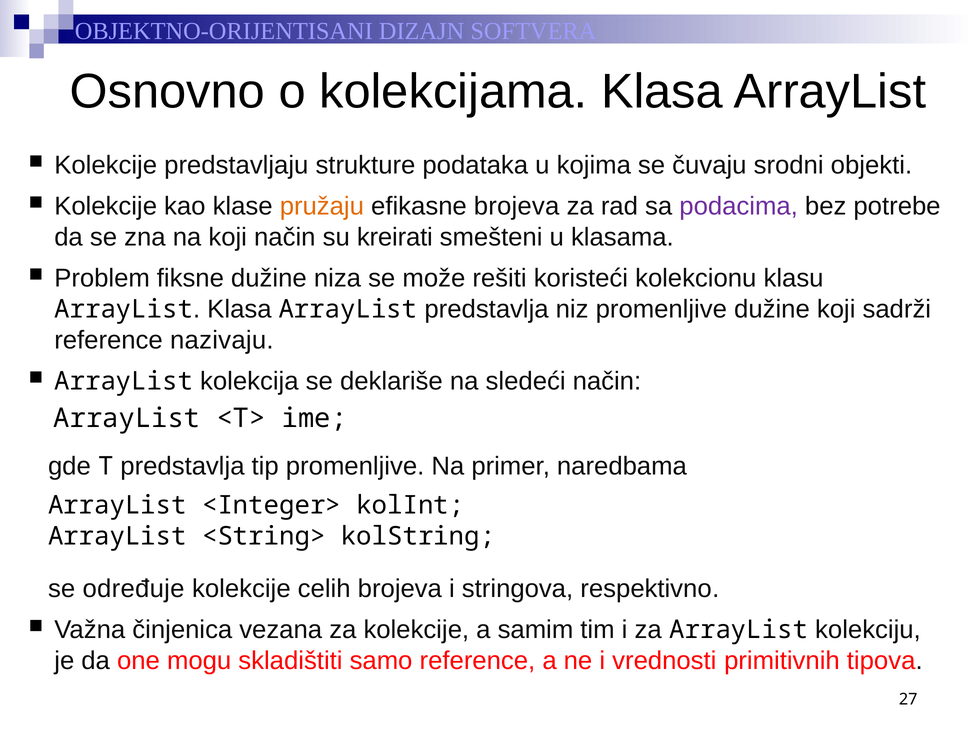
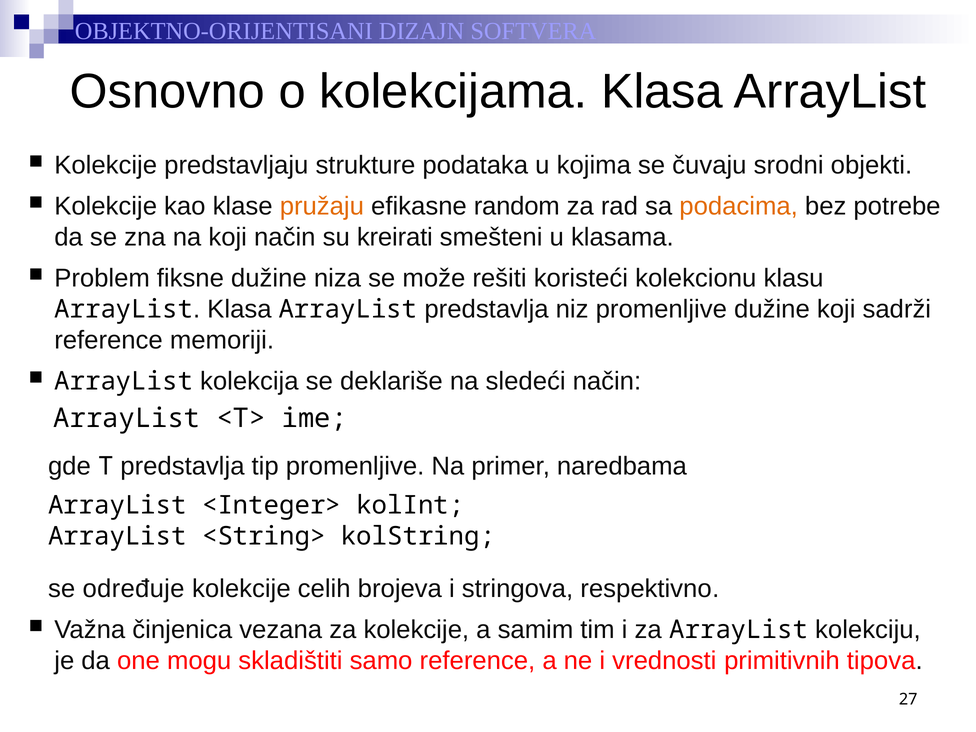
efikasne brojeva: brojeva -> random
podacima colour: purple -> orange
nazivaju: nazivaju -> memoriji
